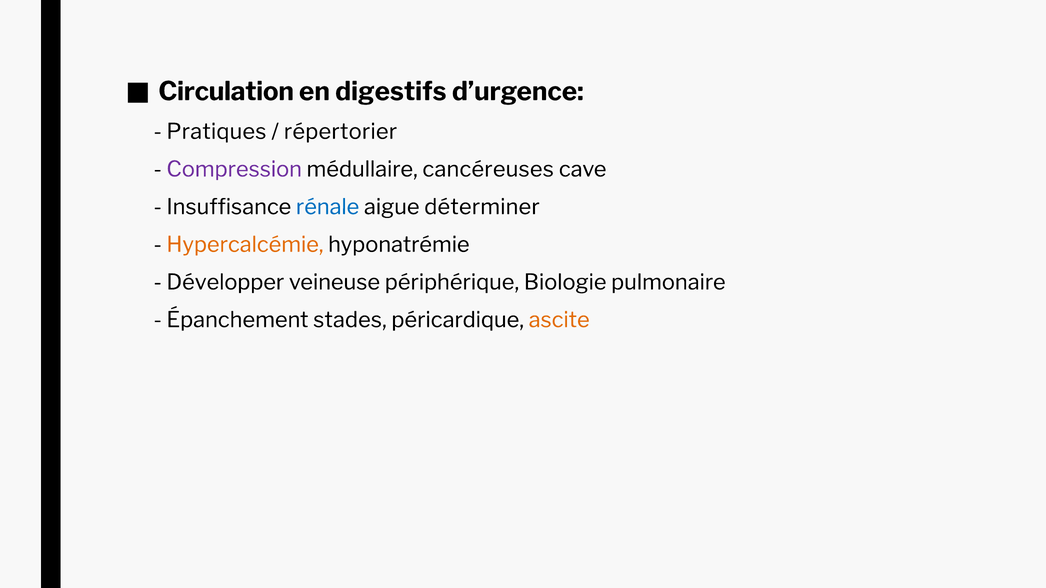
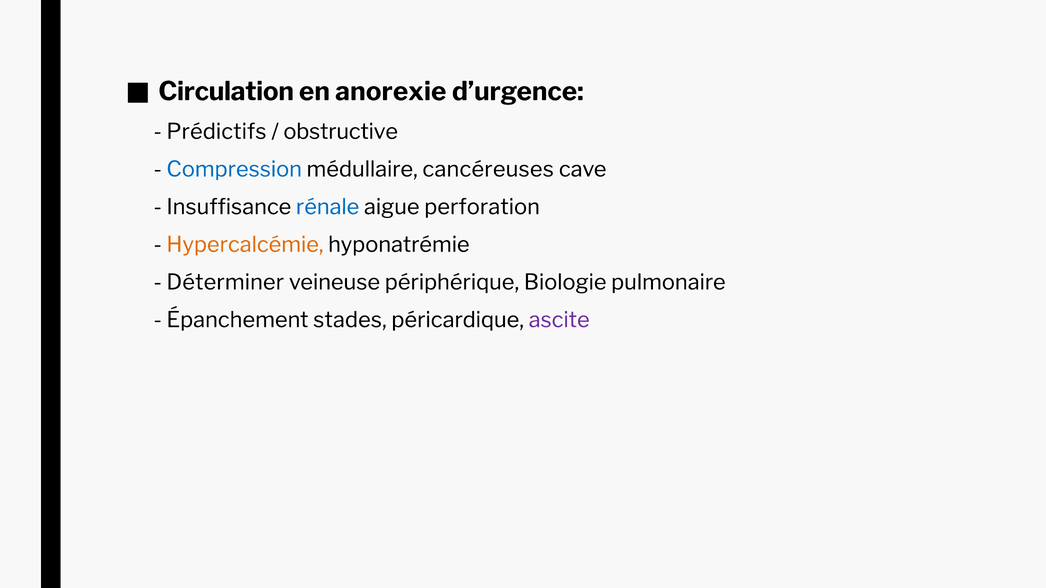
digestifs: digestifs -> anorexie
Pratiques: Pratiques -> Prédictifs
répertorier: répertorier -> obstructive
Compression colour: purple -> blue
déterminer: déterminer -> perforation
Développer: Développer -> Déterminer
ascite colour: orange -> purple
